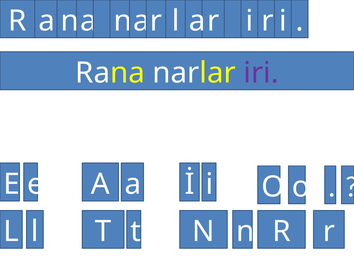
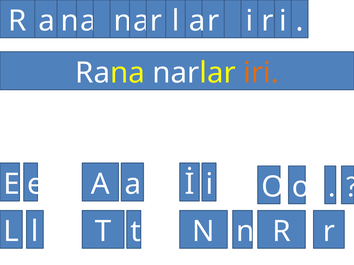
iri colour: purple -> orange
